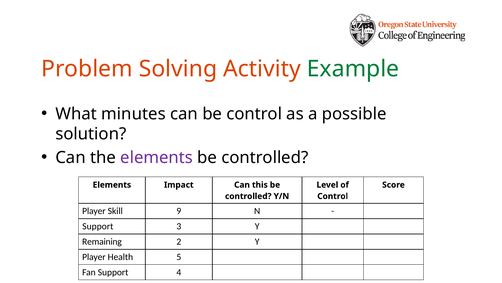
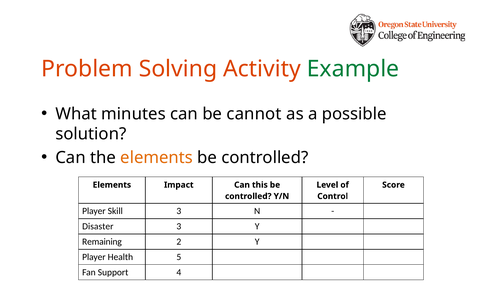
be control: control -> cannot
elements at (157, 157) colour: purple -> orange
Skill 9: 9 -> 3
Support at (98, 226): Support -> Disaster
